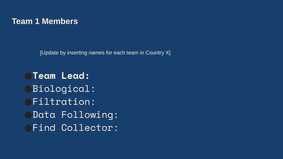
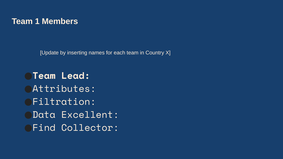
Biological: Biological -> Attributes
Following: Following -> Excellent
